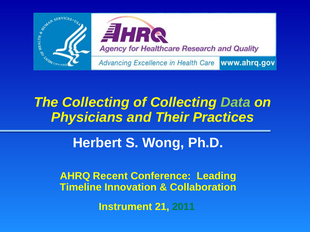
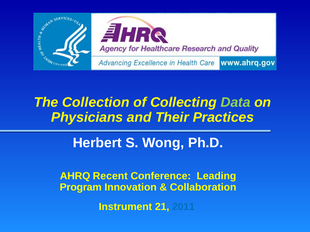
The Collecting: Collecting -> Collection
Timeline: Timeline -> Program
2011 colour: green -> blue
